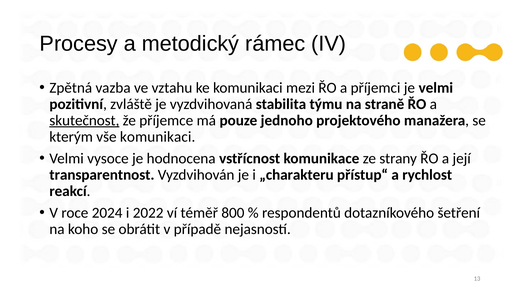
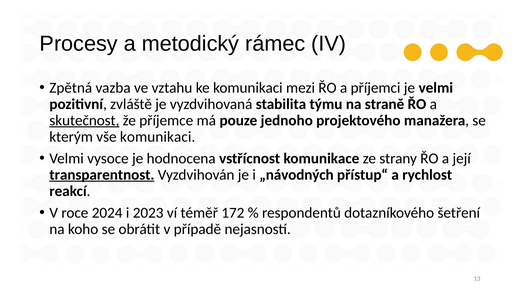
transparentnost underline: none -> present
„charakteru: „charakteru -> „návodných
2022: 2022 -> 2023
800: 800 -> 172
